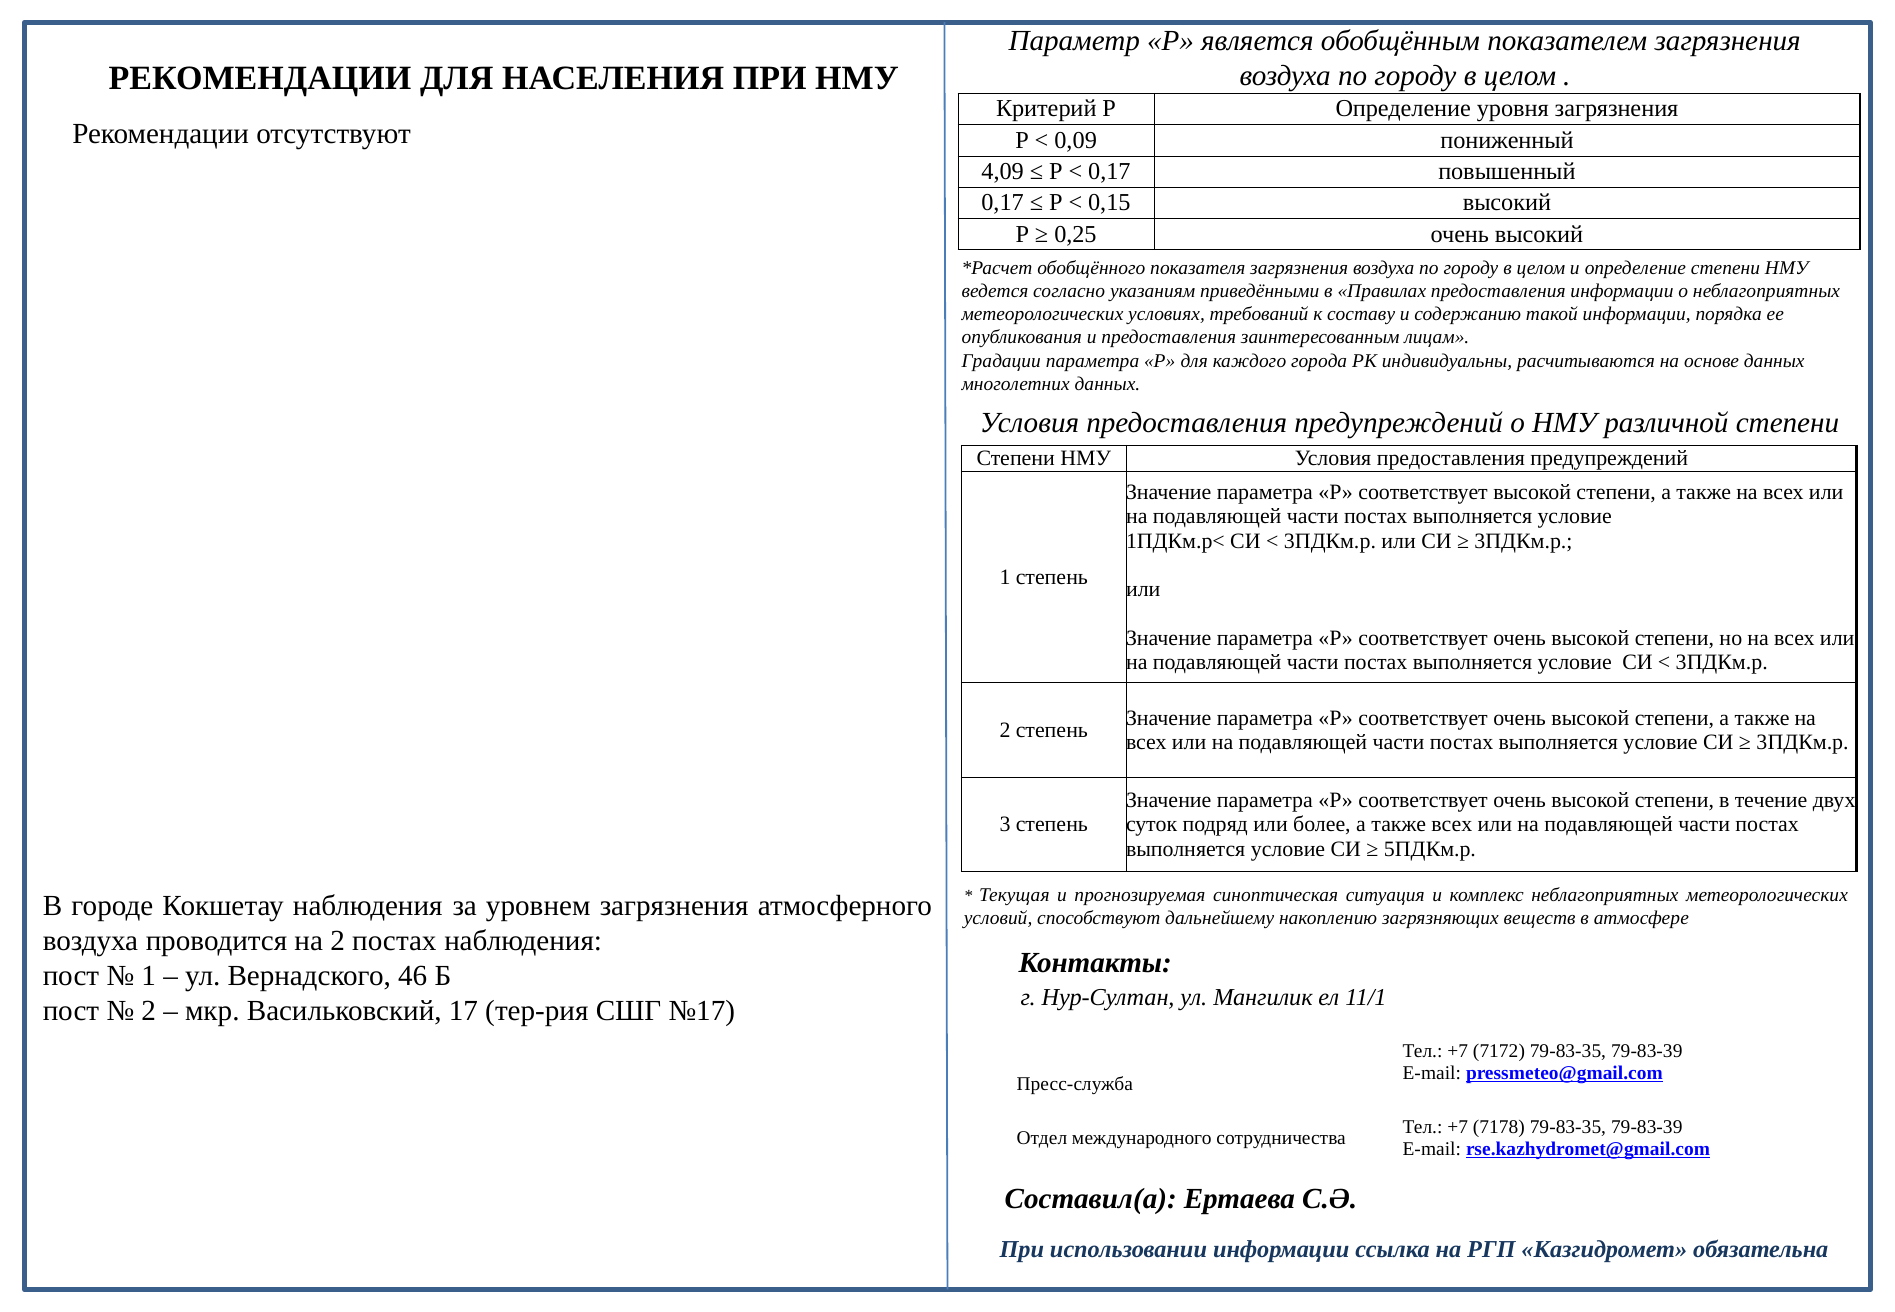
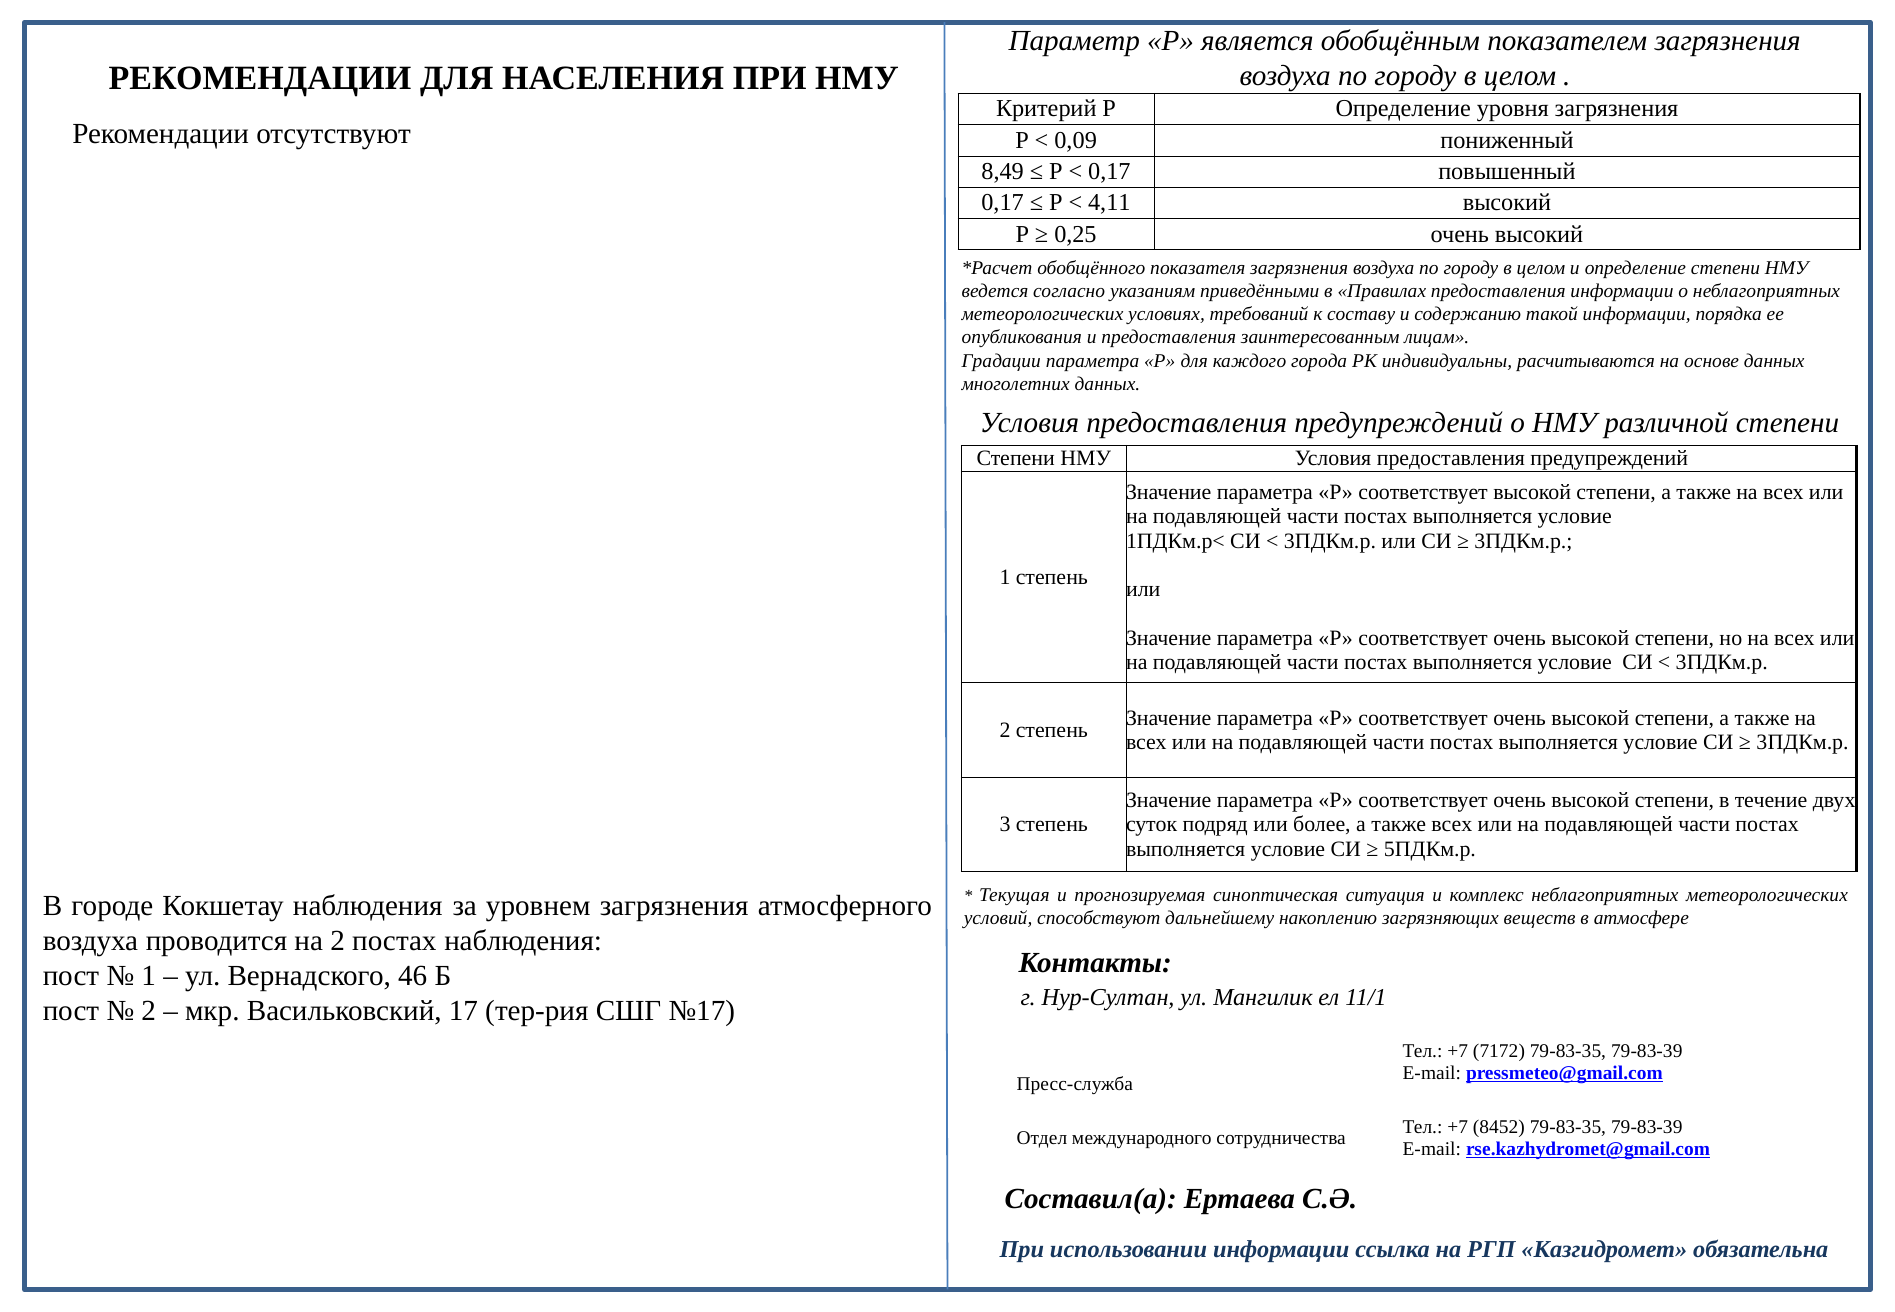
4,09: 4,09 -> 8,49
0,15: 0,15 -> 4,11
7178: 7178 -> 8452
